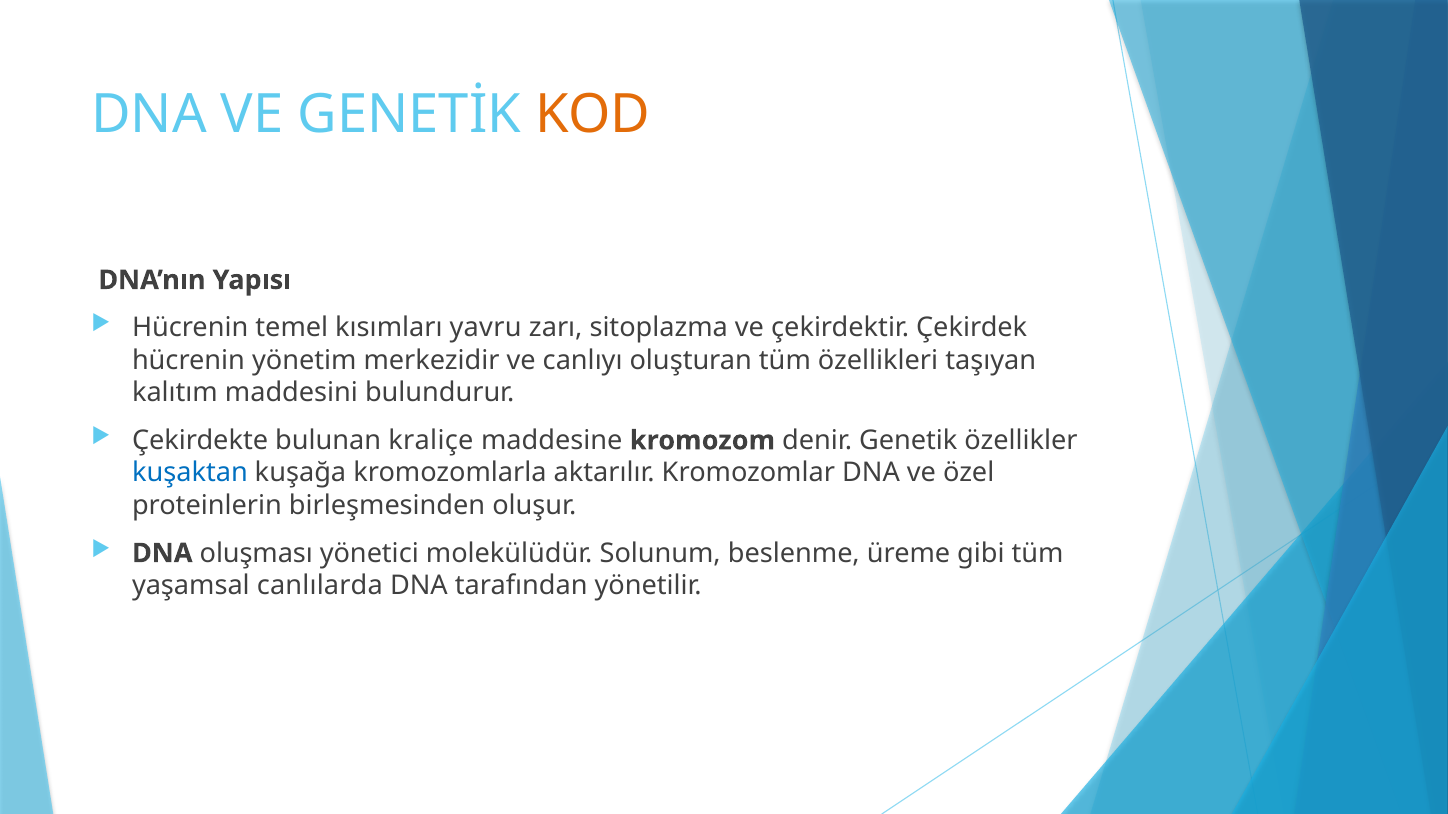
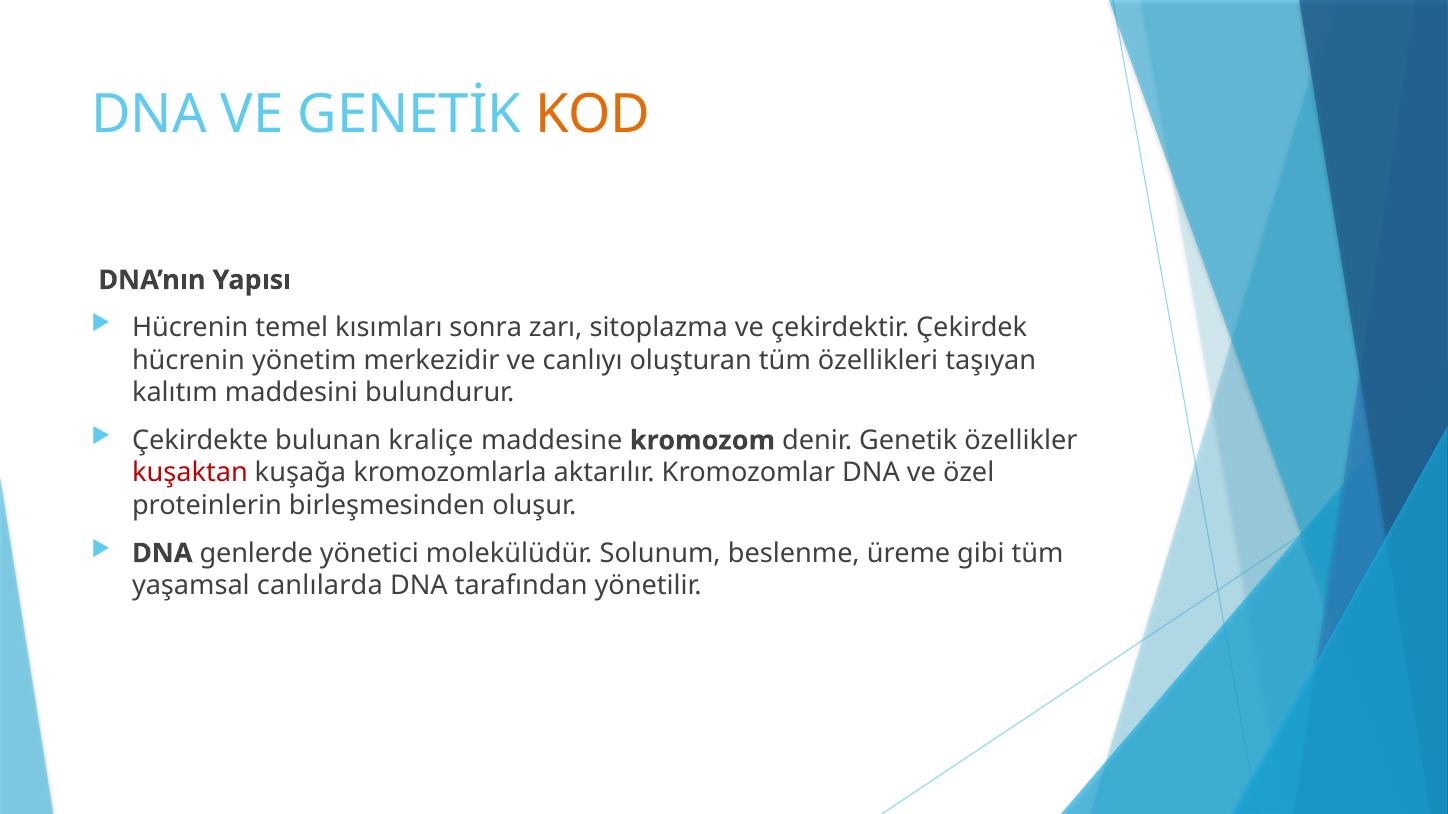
yavru: yavru -> sonra
kuşaktan colour: blue -> red
oluşması: oluşması -> genlerde
